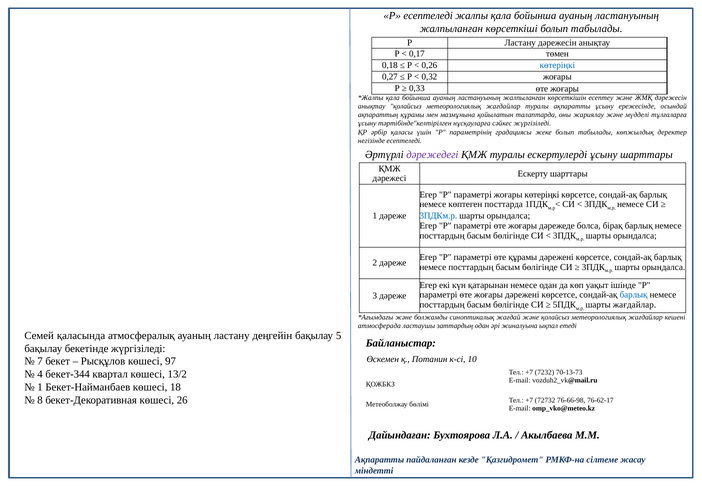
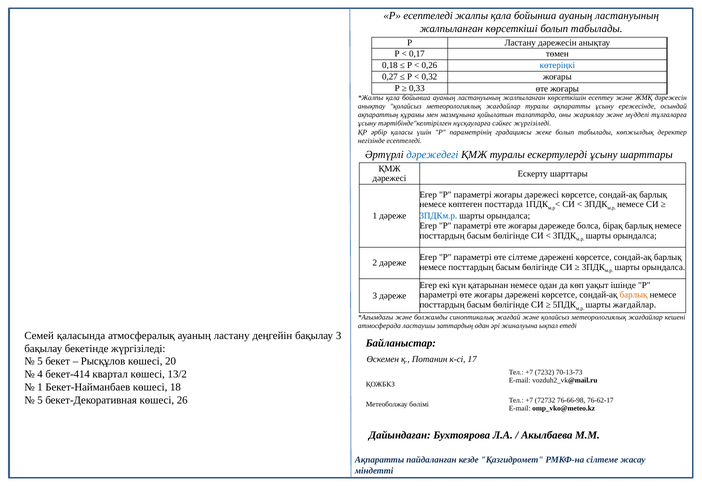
дәрежедегі colour: purple -> blue
жоғары көтеріңкі: көтеріңкі -> дәрежесі
өте құрамы: құрамы -> сілтеме
барлық at (634, 295) colour: blue -> orange
бақылау 5: 5 -> 3
10: 10 -> 17
7 at (40, 361): 7 -> 5
97: 97 -> 20
бекет-344: бекет-344 -> бекет-414
8 at (40, 400): 8 -> 5
